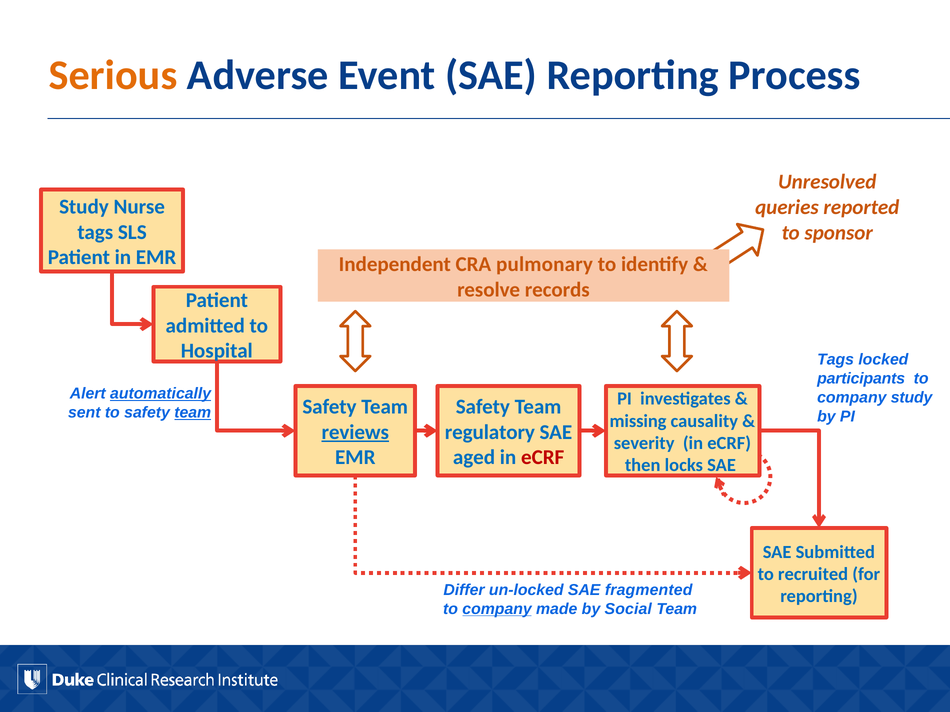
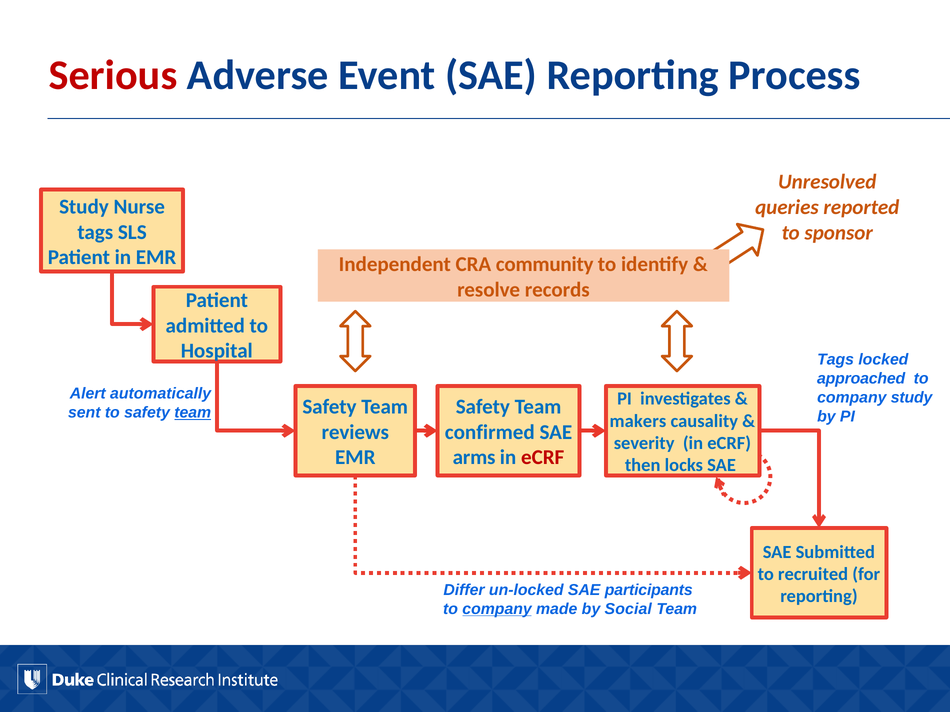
Serious colour: orange -> red
pulmonary: pulmonary -> community
participants: participants -> approached
automatically underline: present -> none
missing: missing -> makers
reviews underline: present -> none
regulatory: regulatory -> confirmed
aged: aged -> arms
fragmented: fragmented -> participants
